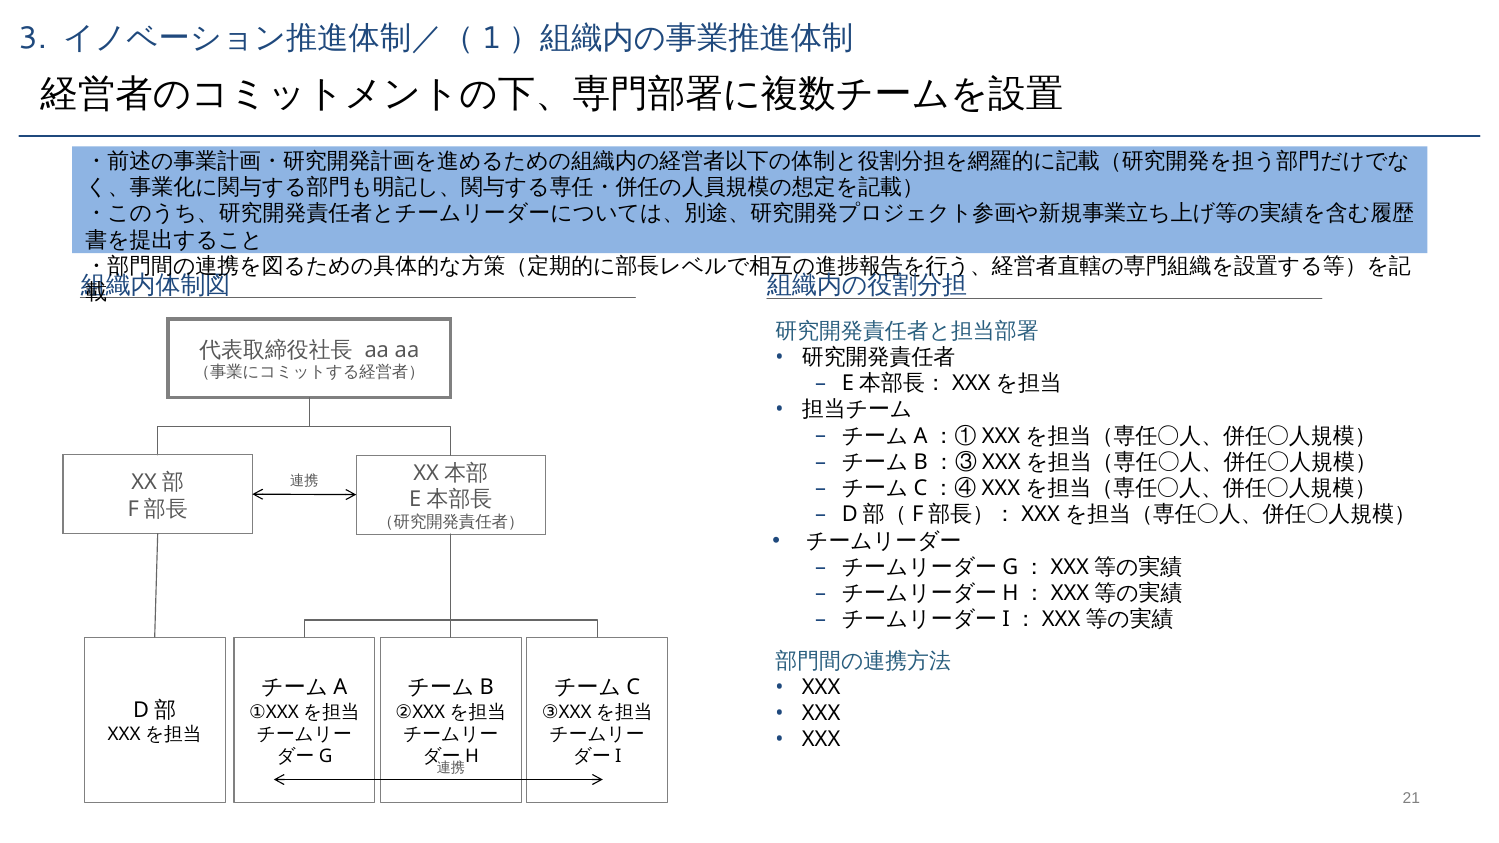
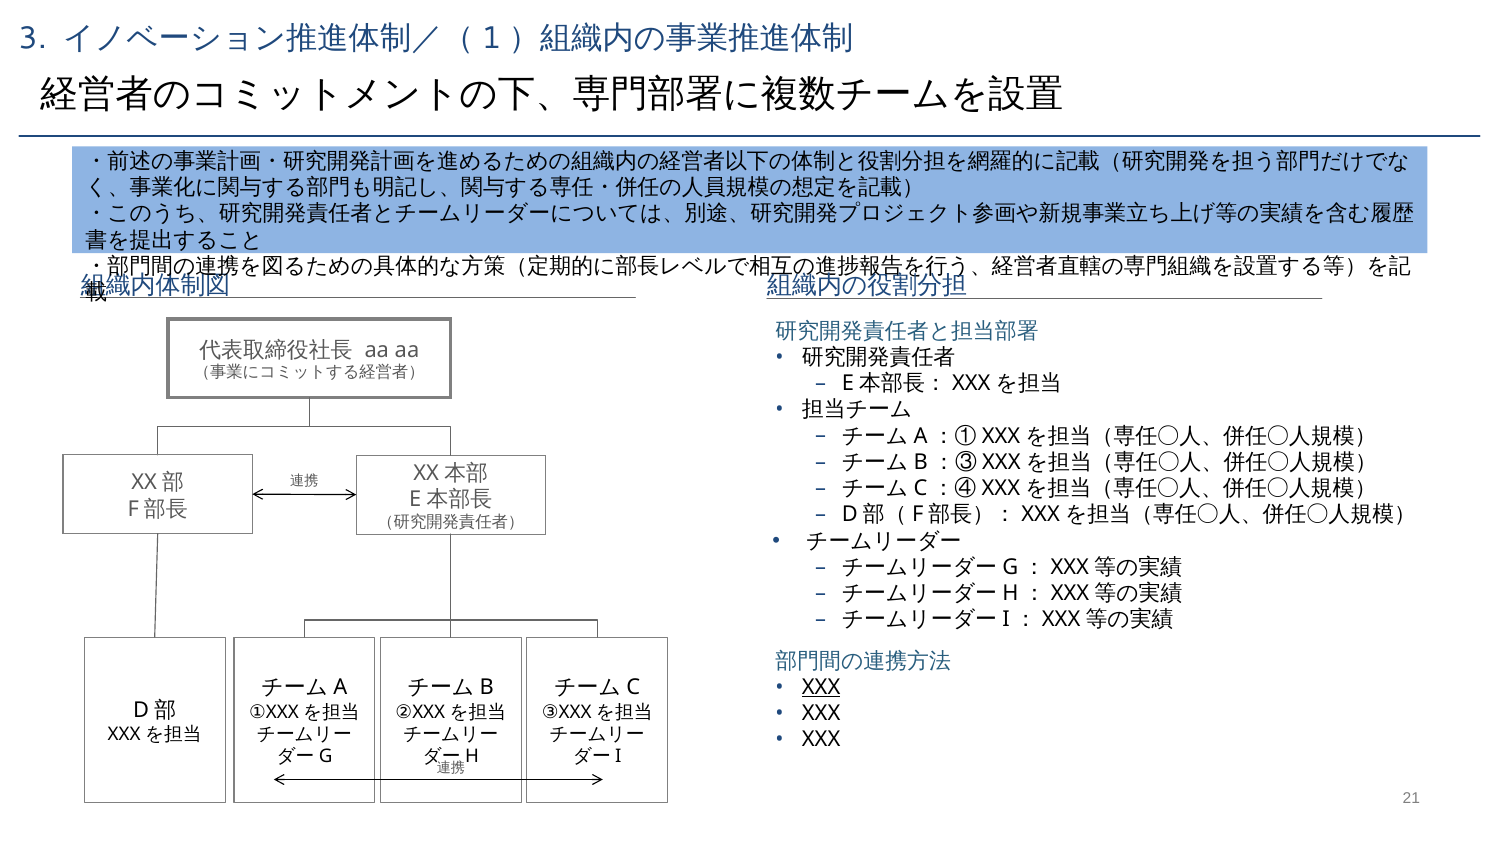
XXX at (821, 687) underline: none -> present
